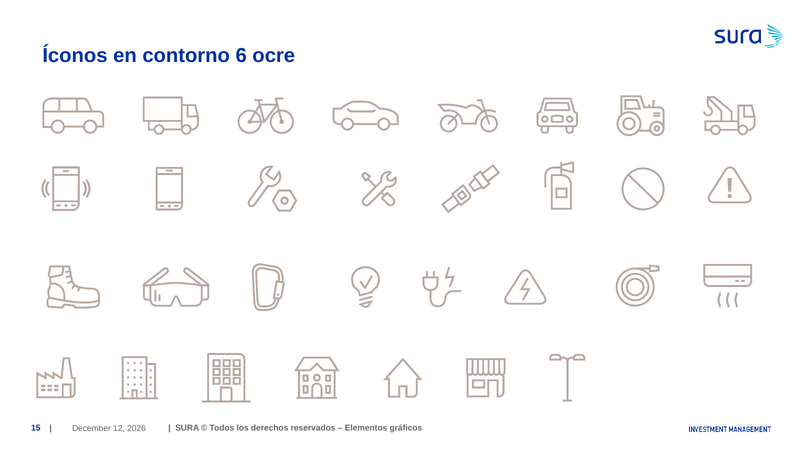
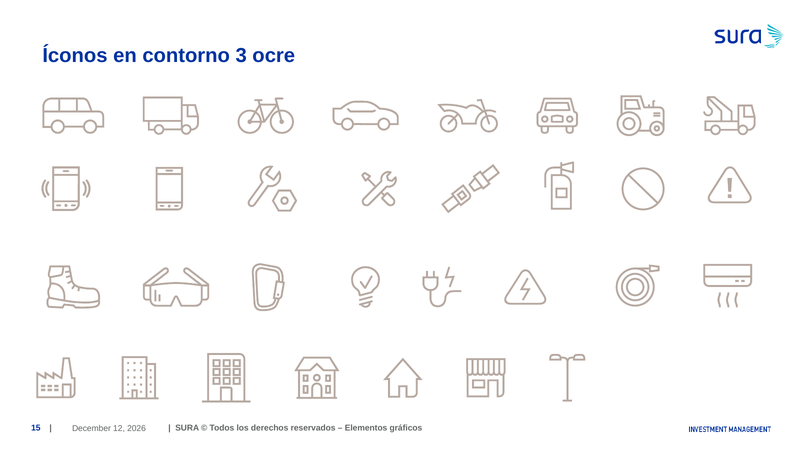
6: 6 -> 3
